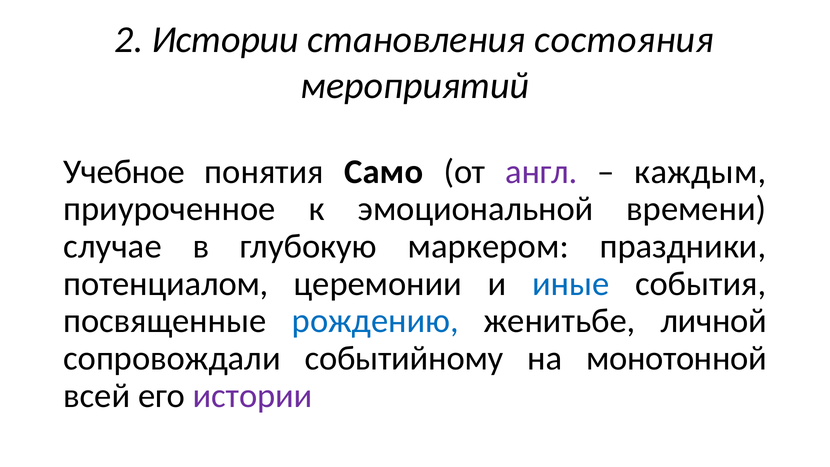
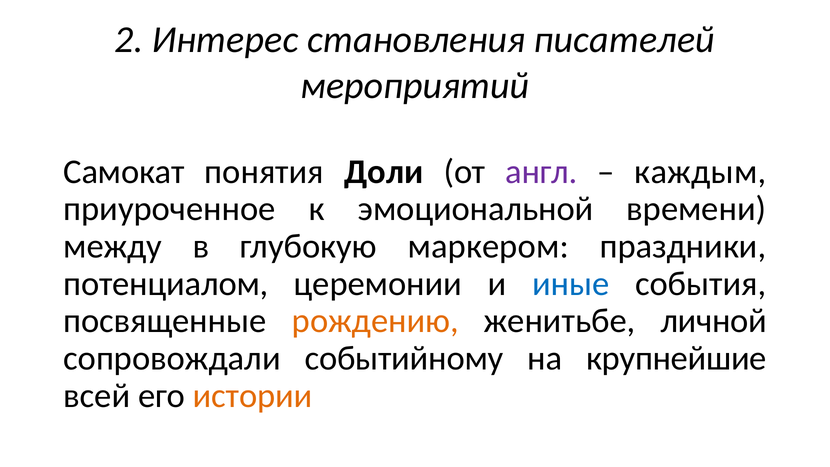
2 Истории: Истории -> Интерес
состояния: состояния -> писателей
Учебное: Учебное -> Самокат
Само: Само -> Доли
случае: случае -> между
рождению colour: blue -> orange
монотонной: монотонной -> крупнейшие
истории at (253, 396) colour: purple -> orange
